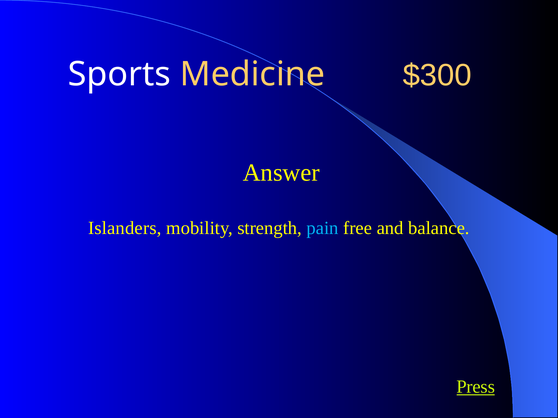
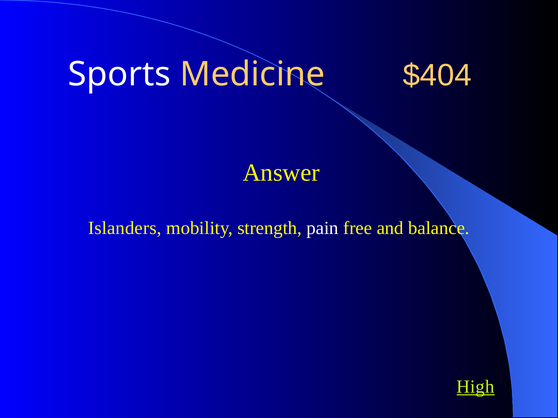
$300: $300 -> $404
pain colour: light blue -> white
Press: Press -> High
